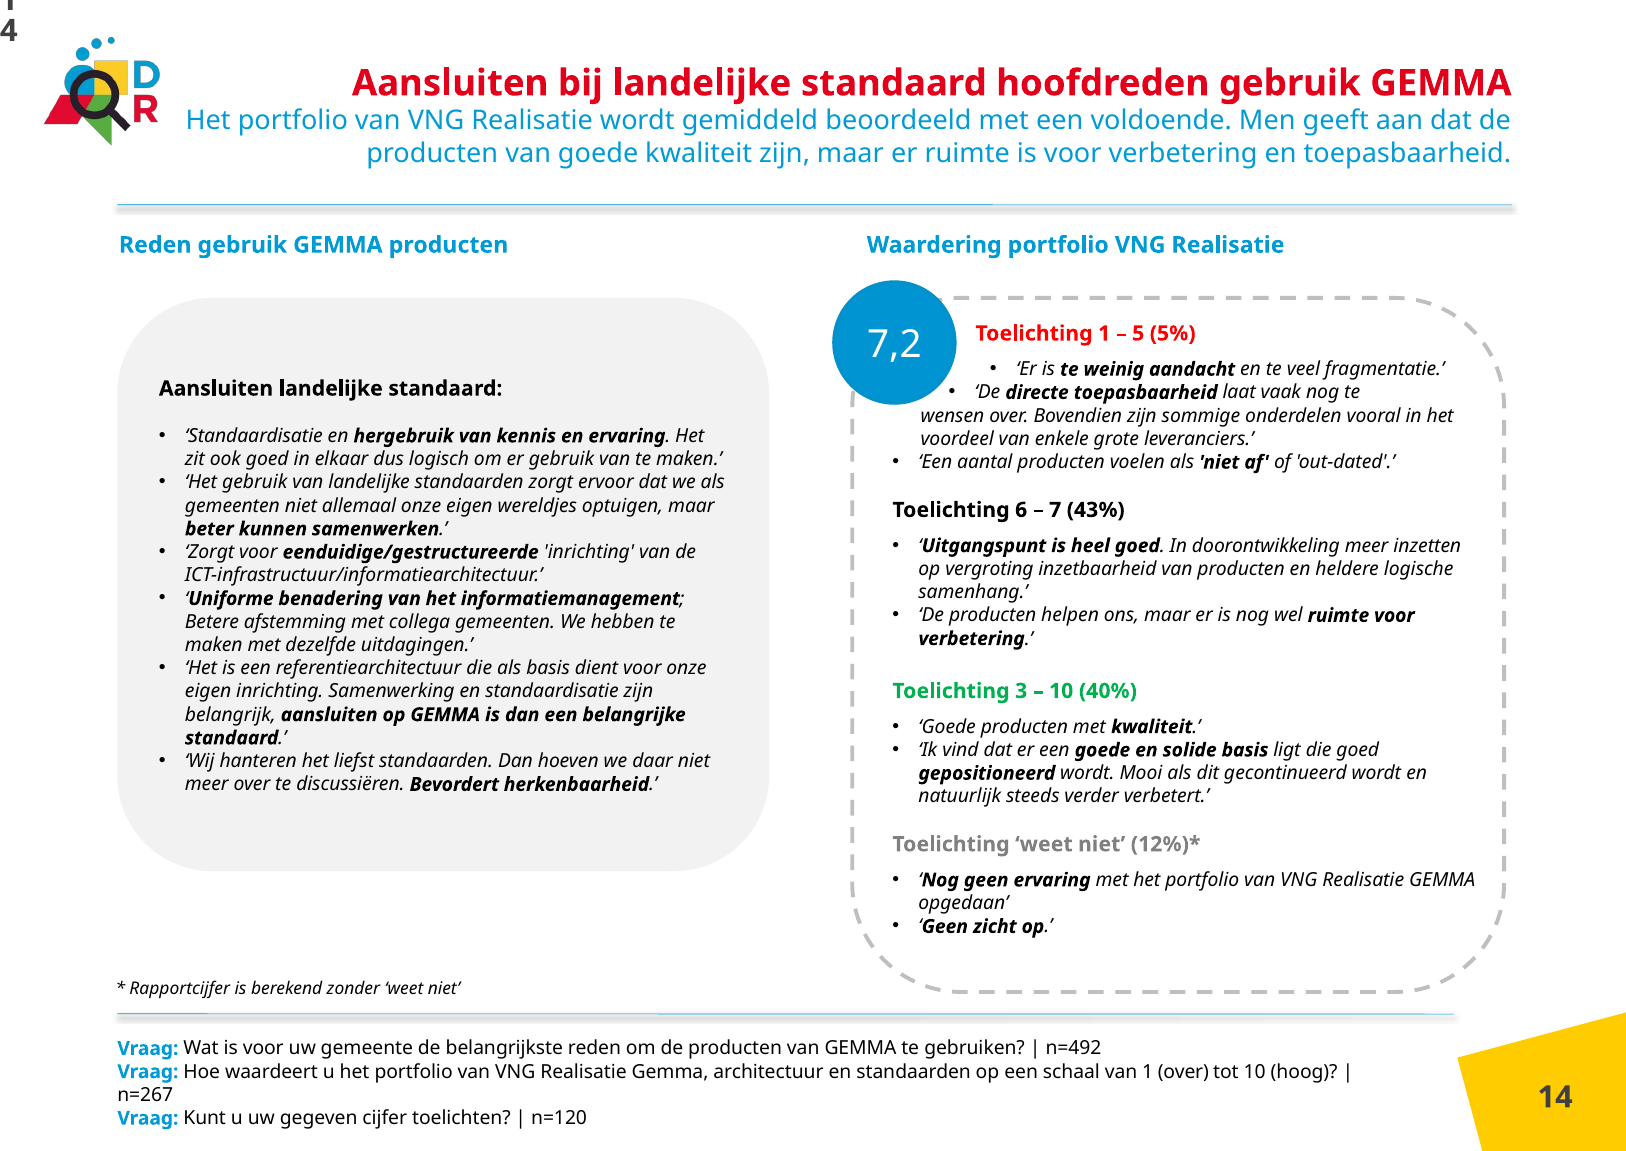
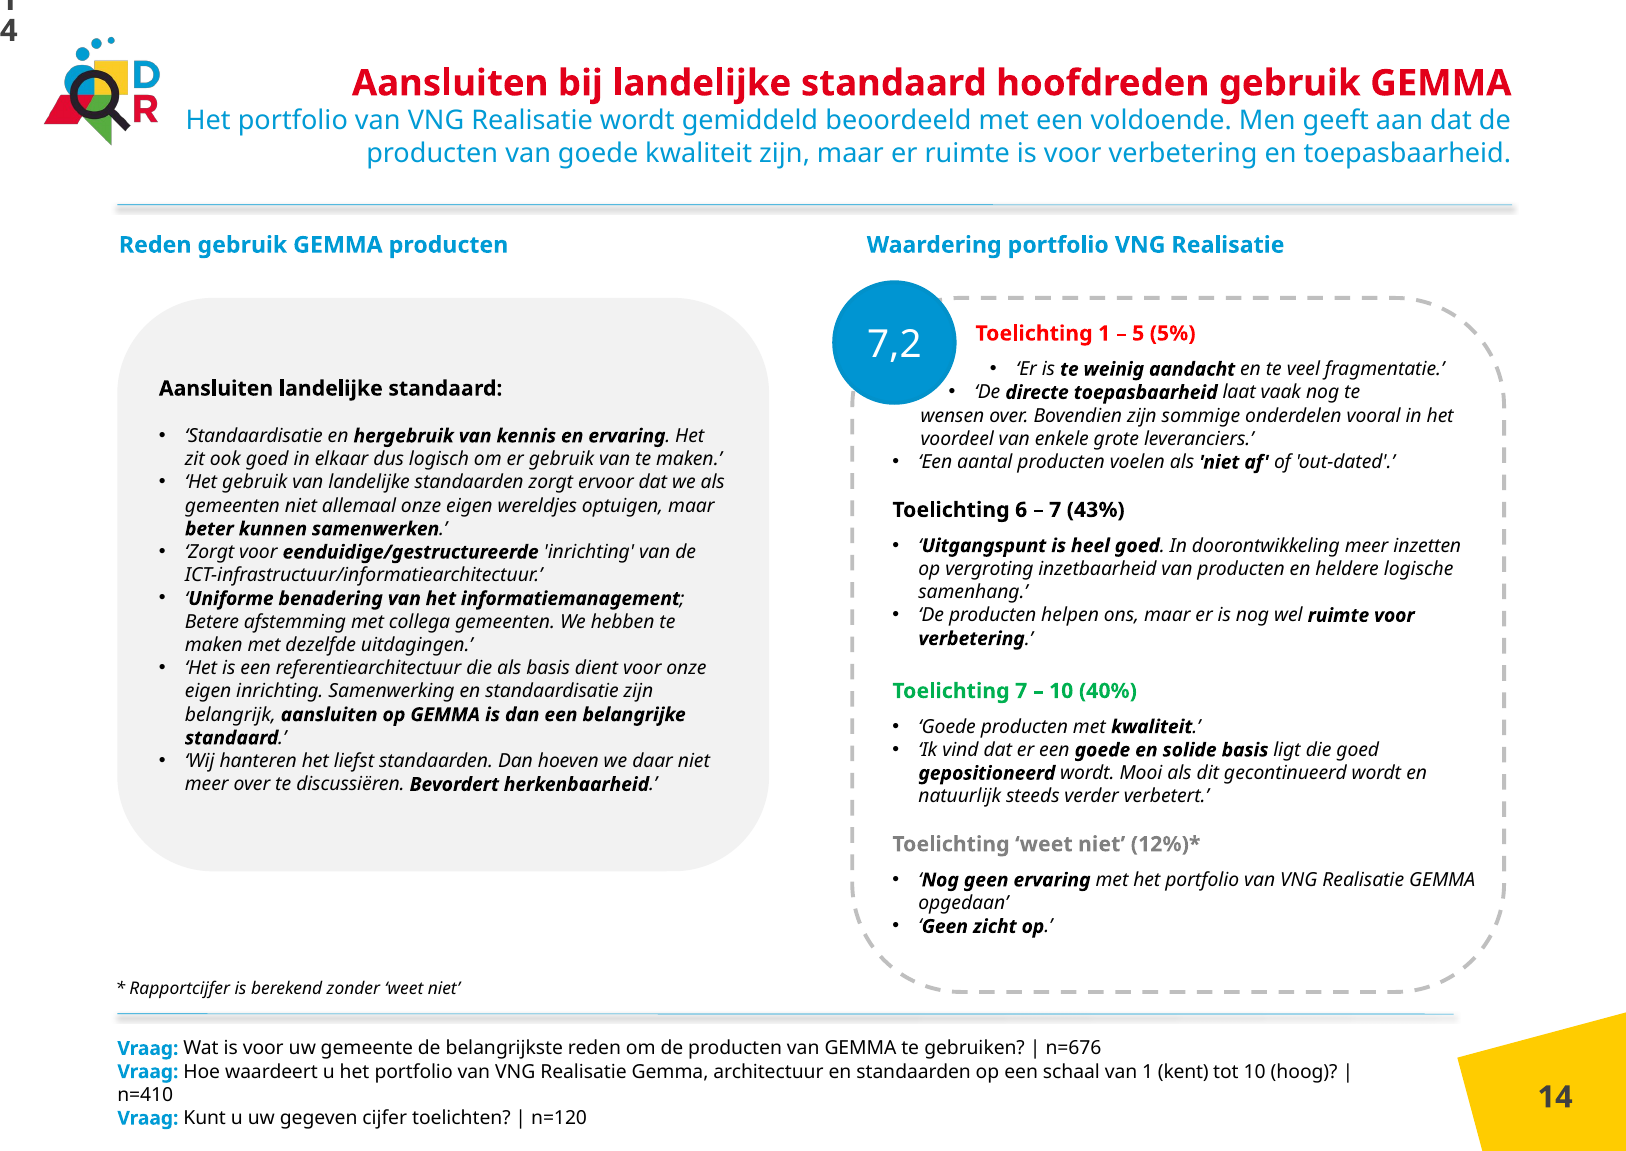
Toelichting 3: 3 -> 7
n=492: n=492 -> n=676
1 over: over -> kent
n=267: n=267 -> n=410
